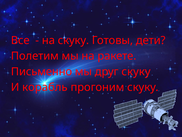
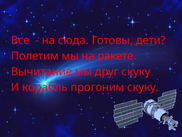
на скуку: скуку -> сюда
Письменно: Письменно -> Вычитание
